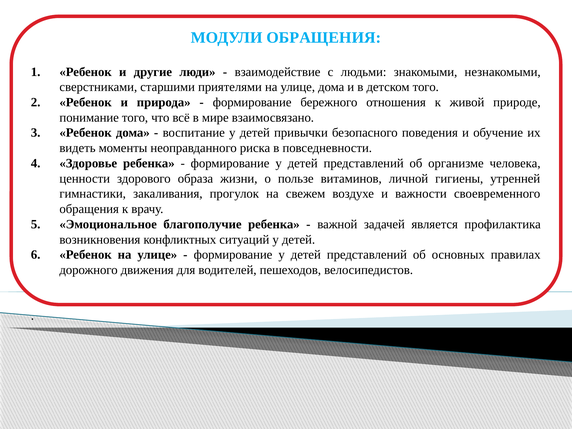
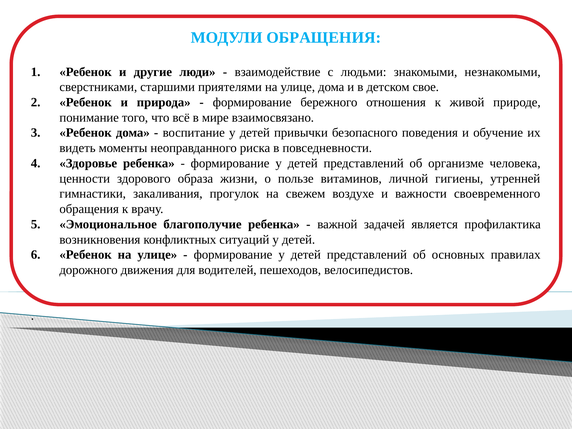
детском того: того -> свое
